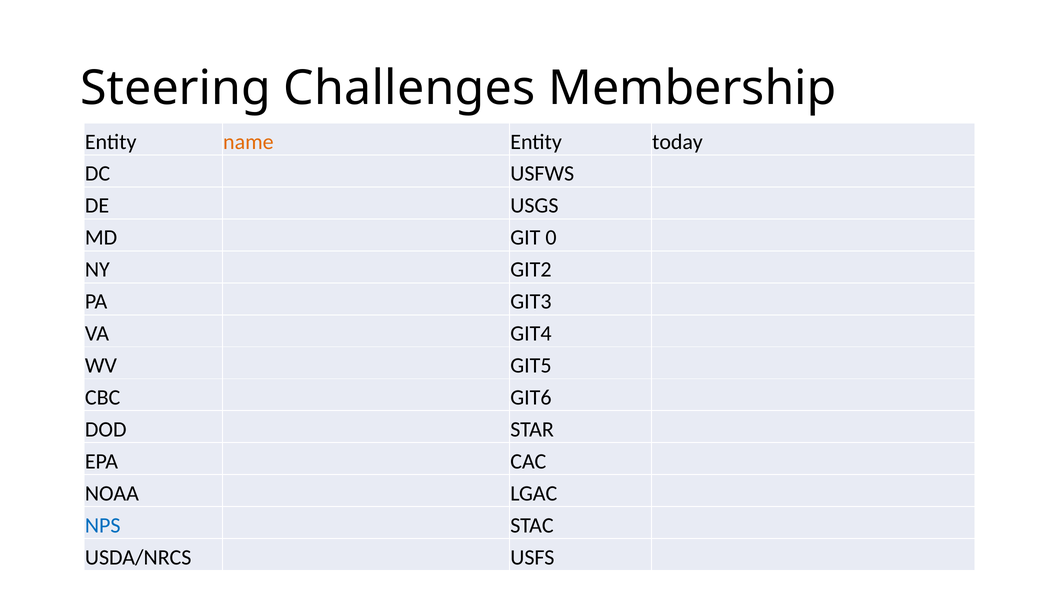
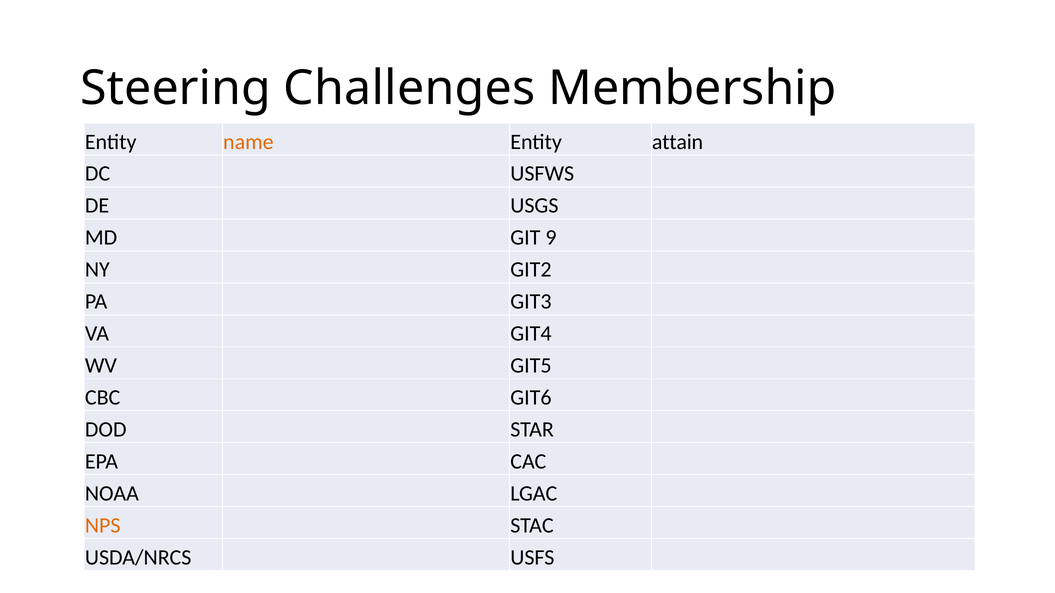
today: today -> attain
0: 0 -> 9
NPS colour: blue -> orange
